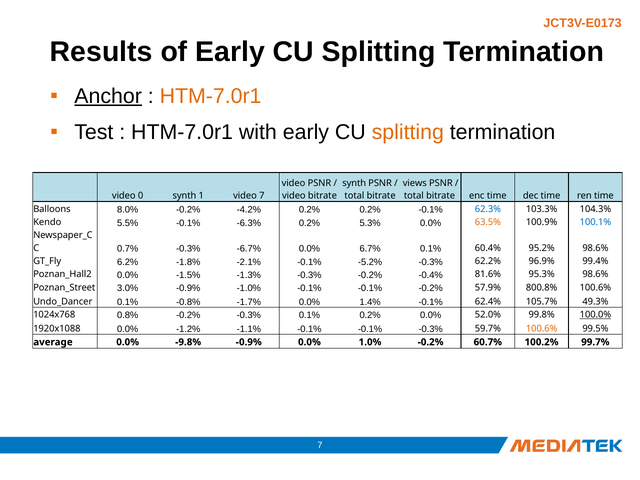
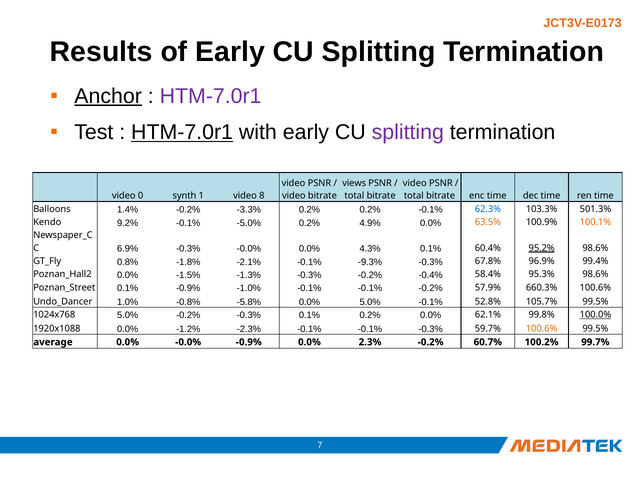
HTM-7.0r1 at (211, 96) colour: orange -> purple
HTM-7.0r1 at (182, 132) underline: none -> present
splitting at (408, 132) colour: orange -> purple
synth at (354, 183): synth -> views
views at (415, 183): views -> video
video 7: 7 -> 8
8.0%: 8.0% -> 1.4%
-4.2%: -4.2% -> -3.3%
104.3%: 104.3% -> 501.3%
5.5%: 5.5% -> 9.2%
-6.3%: -6.3% -> -5.0%
5.3%: 5.3% -> 4.9%
100.1% colour: blue -> orange
0.7%: 0.7% -> 6.9%
-0.3% -6.7%: -6.7% -> -0.0%
6.7%: 6.7% -> 4.3%
95.2% underline: none -> present
6.2%: 6.2% -> 0.8%
-5.2%: -5.2% -> -9.3%
62.2%: 62.2% -> 67.8%
81.6%: 81.6% -> 58.4%
3.0% at (128, 288): 3.0% -> 0.1%
800.8%: 800.8% -> 660.3%
0.1% at (128, 302): 0.1% -> 1.0%
-1.7%: -1.7% -> -5.8%
0.0% 1.4%: 1.4% -> 5.0%
62.4%: 62.4% -> 52.8%
105.7% 49.3%: 49.3% -> 99.5%
1024x768 0.8%: 0.8% -> 5.0%
52.0%: 52.0% -> 62.1%
-1.1%: -1.1% -> -2.3%
0.0% -9.8%: -9.8% -> -0.0%
1.0%: 1.0% -> 2.3%
